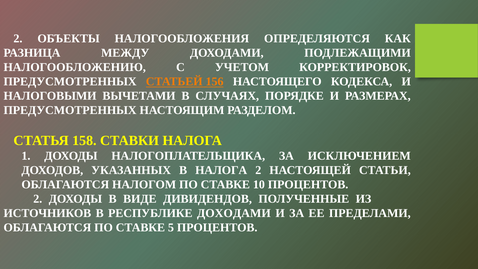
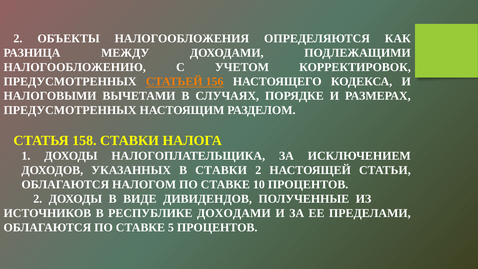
В НАЛОГА: НАЛОГА -> СТАВКИ
